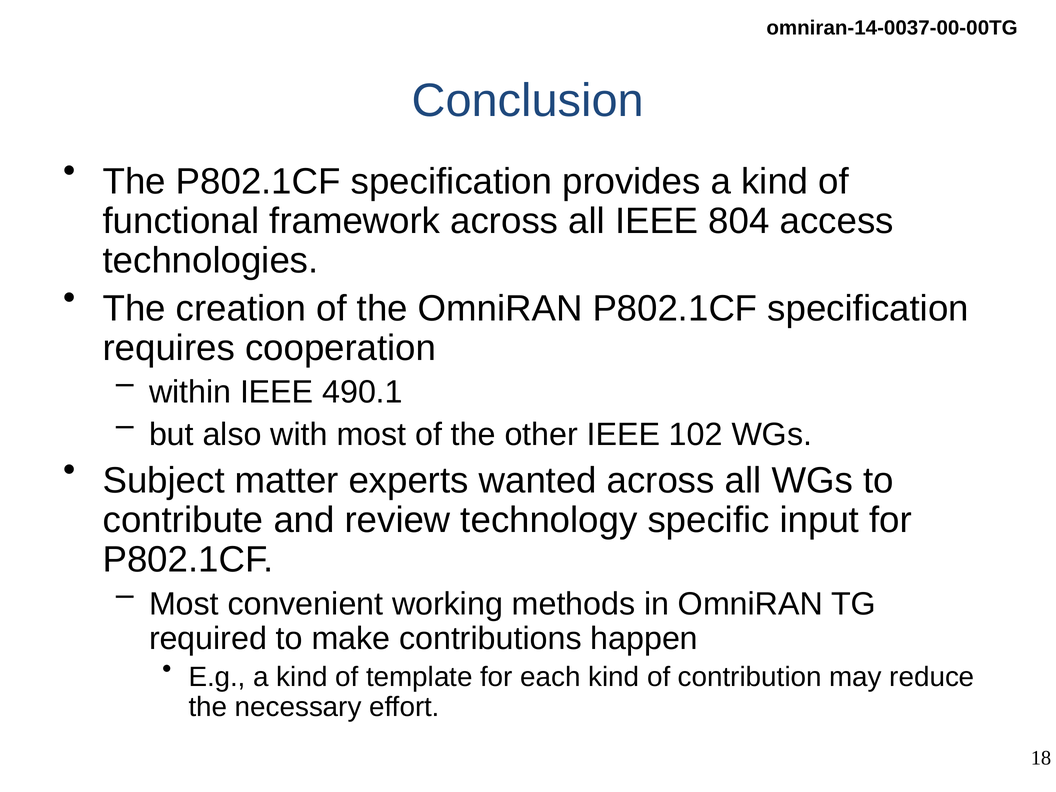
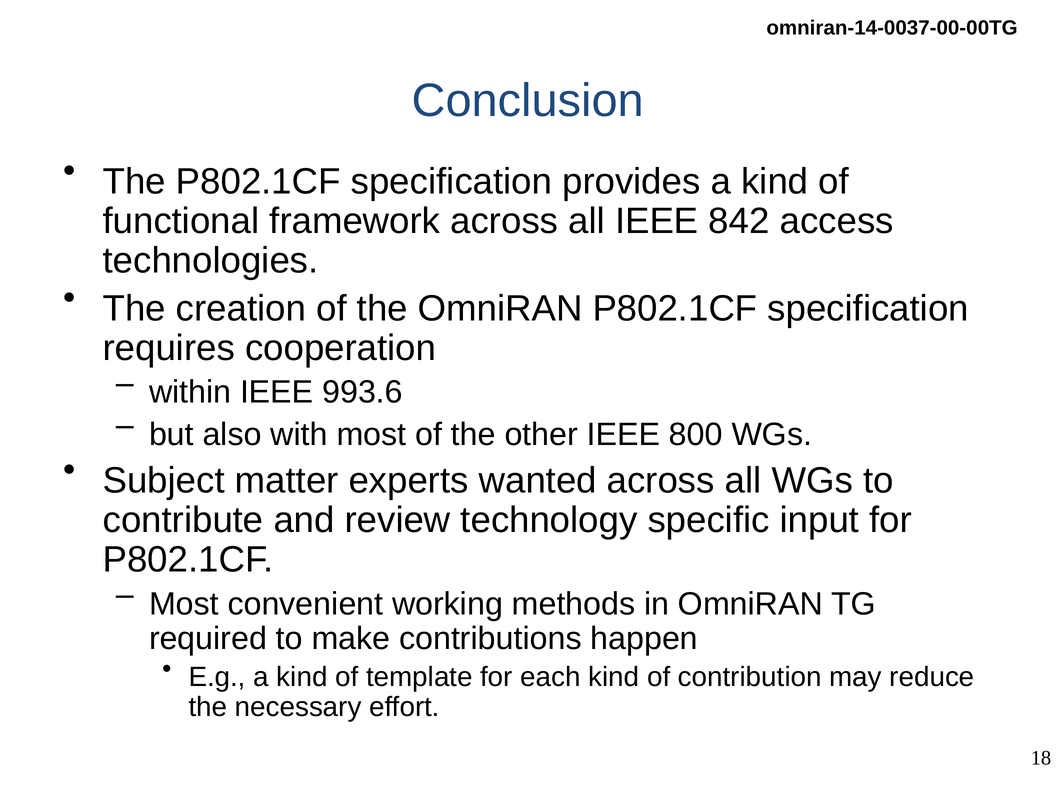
804: 804 -> 842
490.1: 490.1 -> 993.6
102: 102 -> 800
